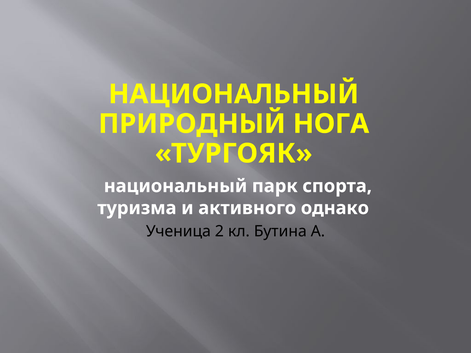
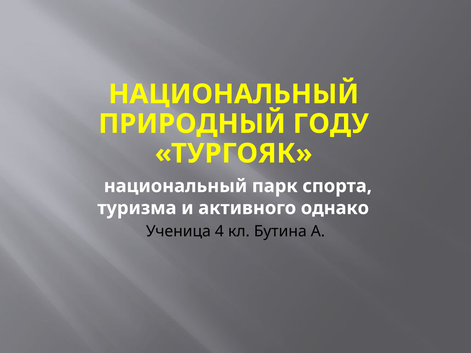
НОГА: НОГА -> ГОДУ
2: 2 -> 4
